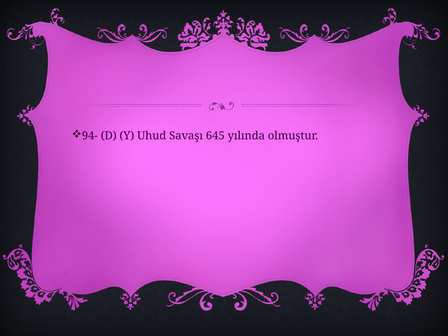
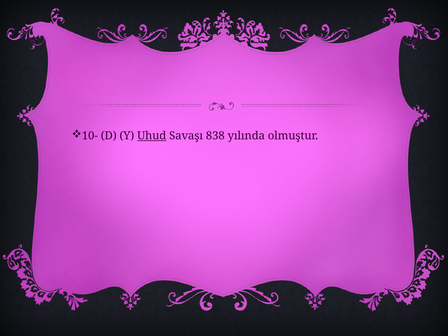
94-: 94- -> 10-
Uhud underline: none -> present
645: 645 -> 838
